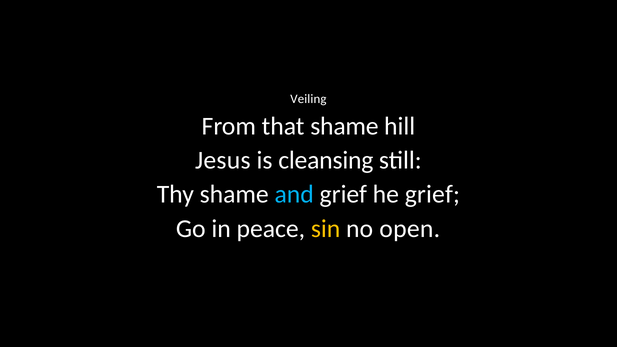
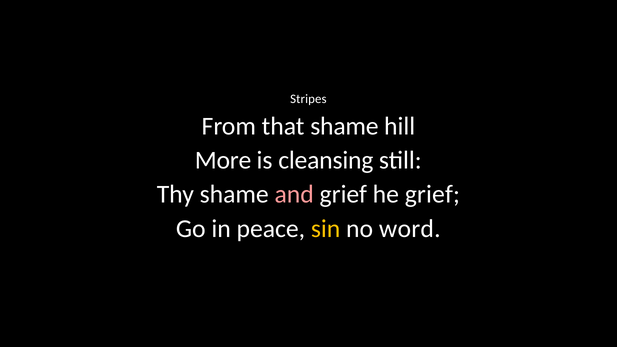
Veiling: Veiling -> Stripes
Jesus: Jesus -> More
and colour: light blue -> pink
open: open -> word
